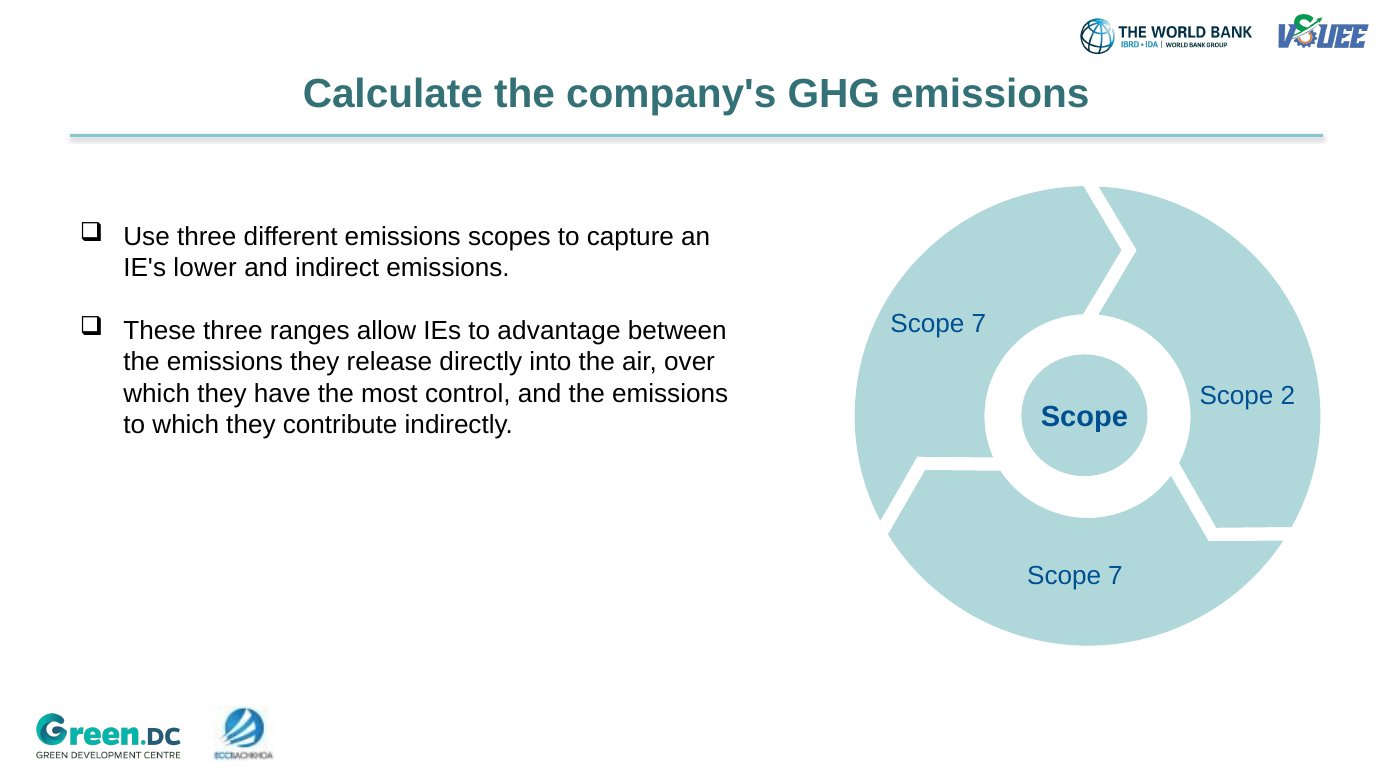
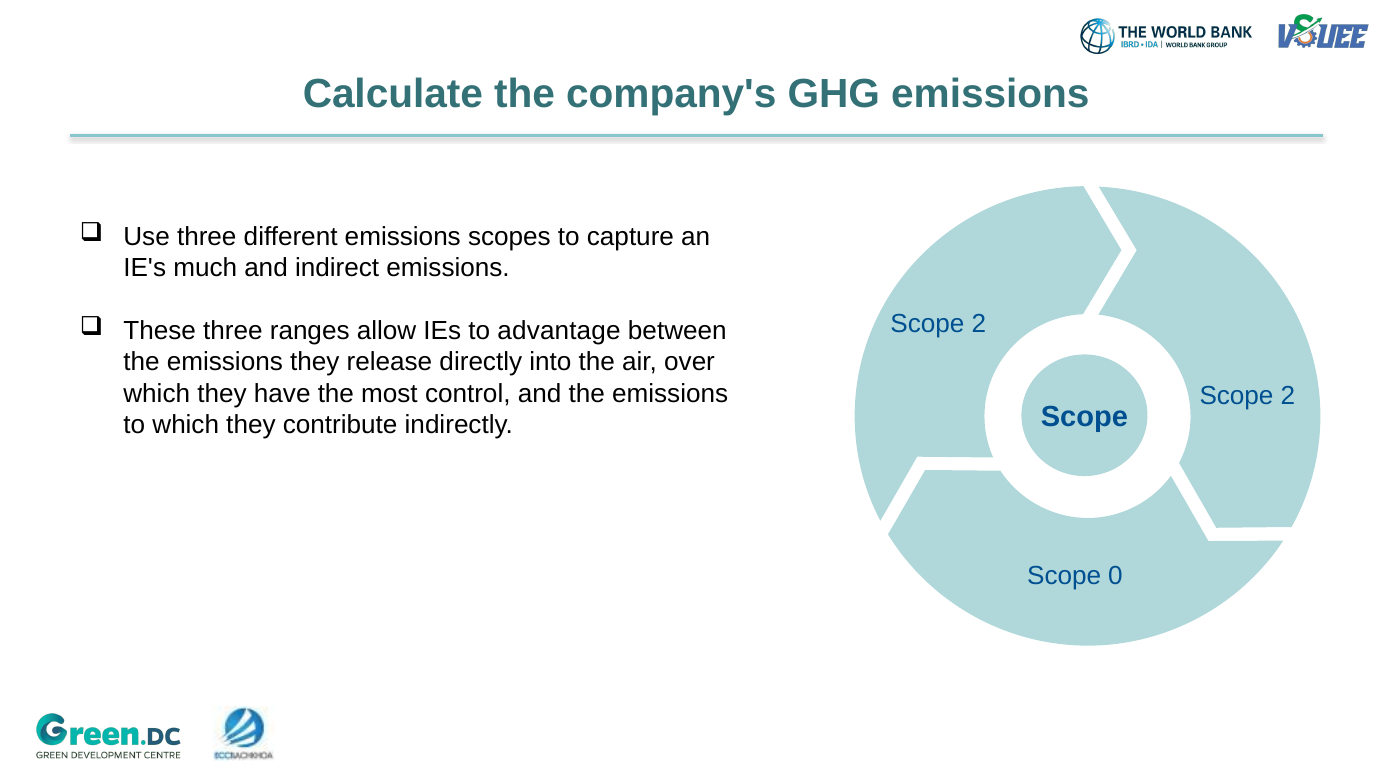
lower: lower -> much
7 at (979, 324): 7 -> 2
7 at (1115, 575): 7 -> 0
